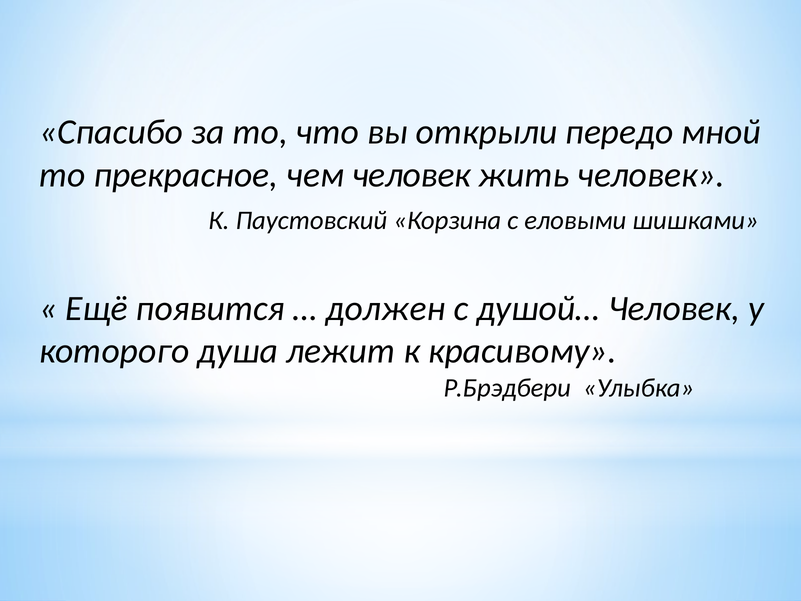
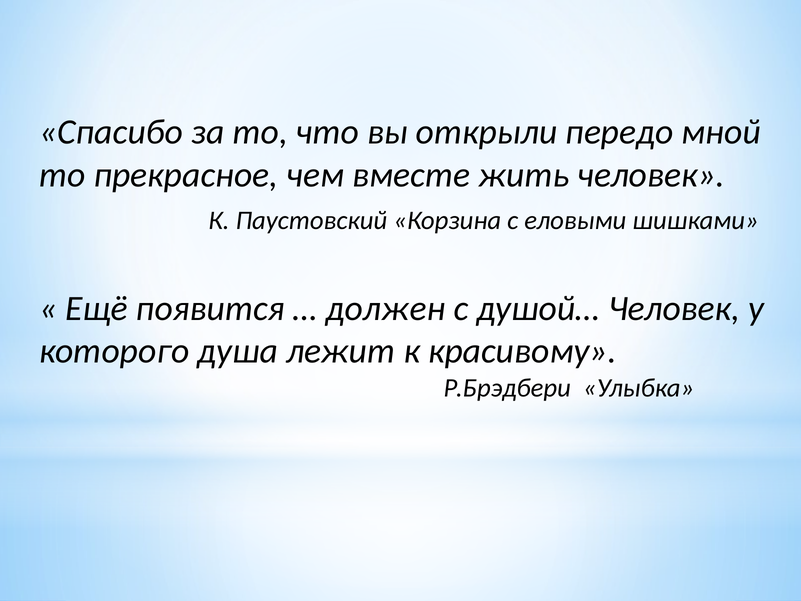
чем человек: человек -> вместе
